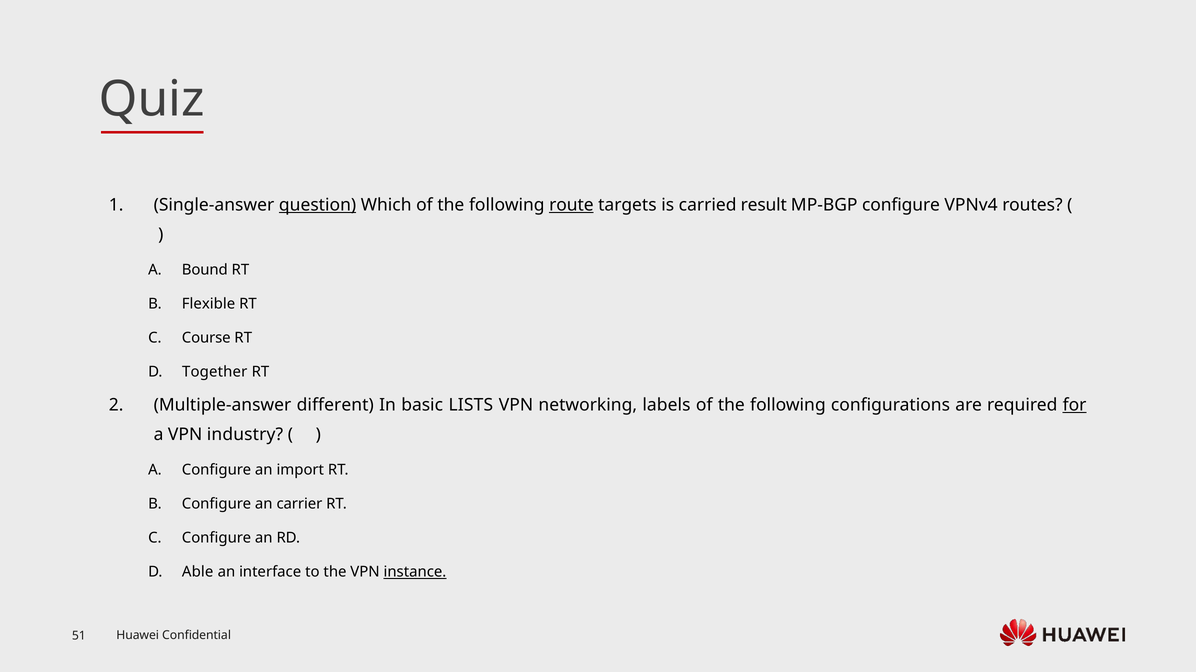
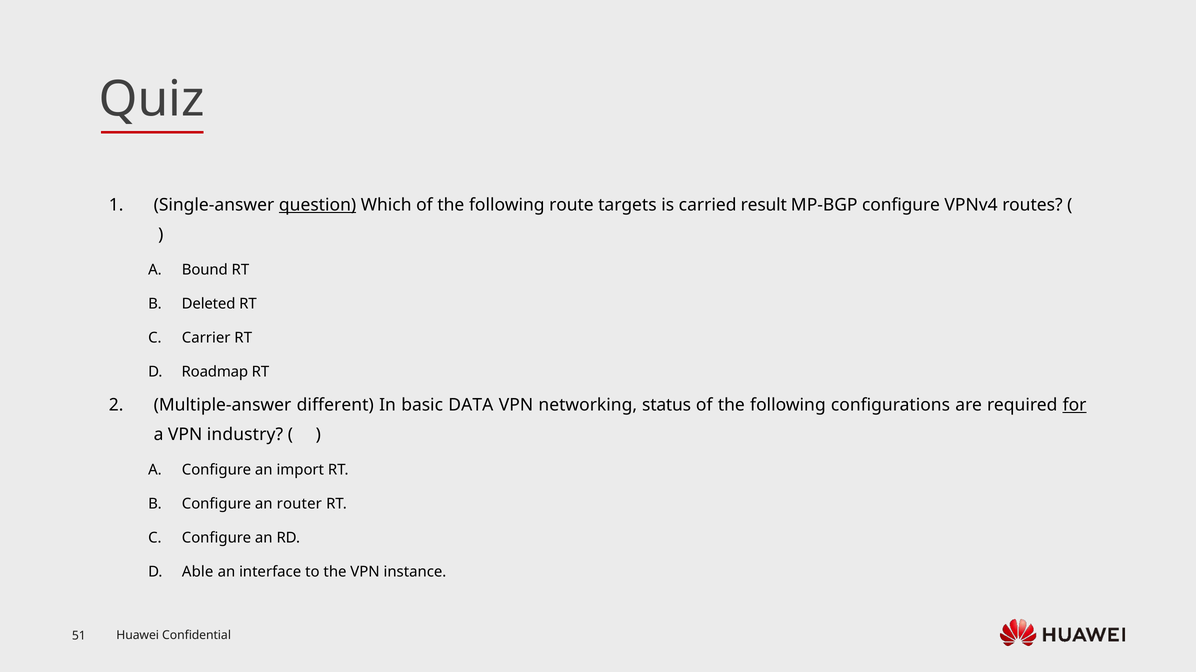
route underline: present -> none
Flexible: Flexible -> Deleted
Course: Course -> Carrier
Together: Together -> Roadmap
LISTS: LISTS -> DATA
labels: labels -> status
carrier: carrier -> router
instance underline: present -> none
